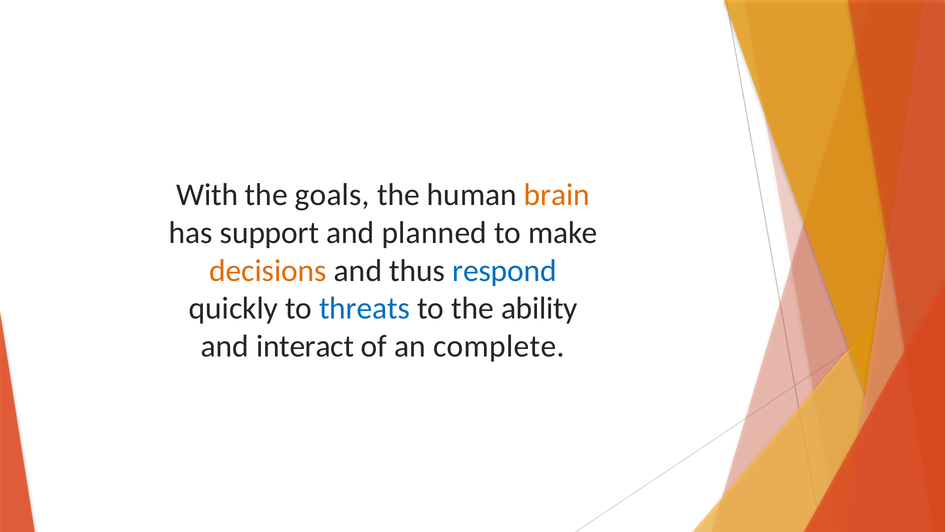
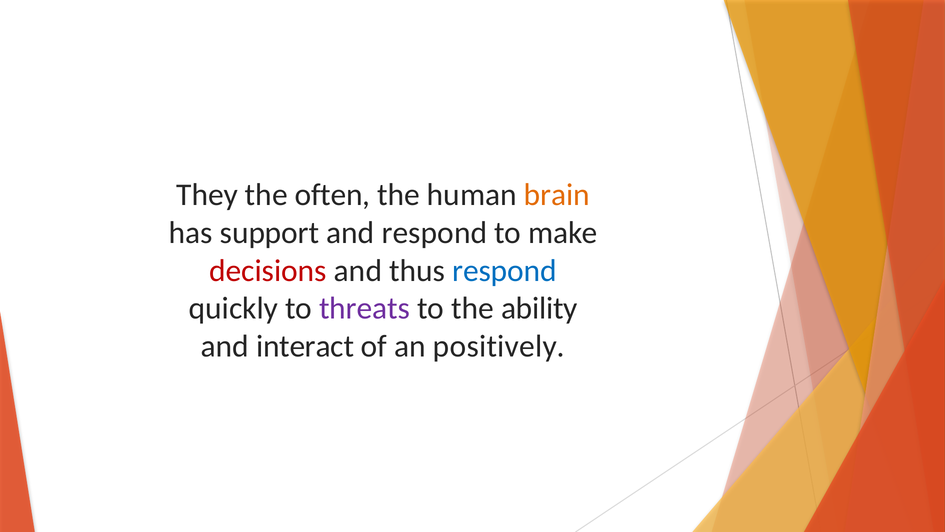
With: With -> They
goals: goals -> often
and planned: planned -> respond
decisions colour: orange -> red
threats colour: blue -> purple
complete: complete -> positively
